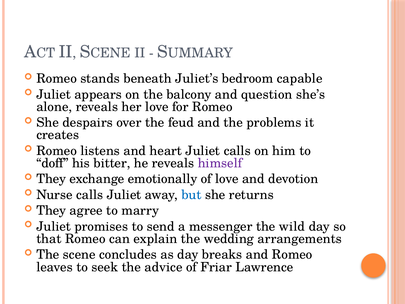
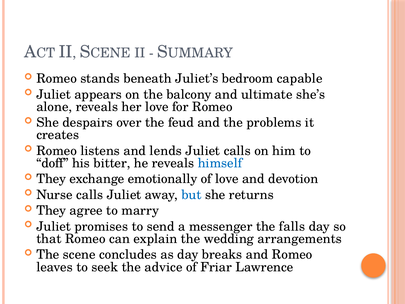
question: question -> ultimate
heart: heart -> lends
himself colour: purple -> blue
wild: wild -> falls
